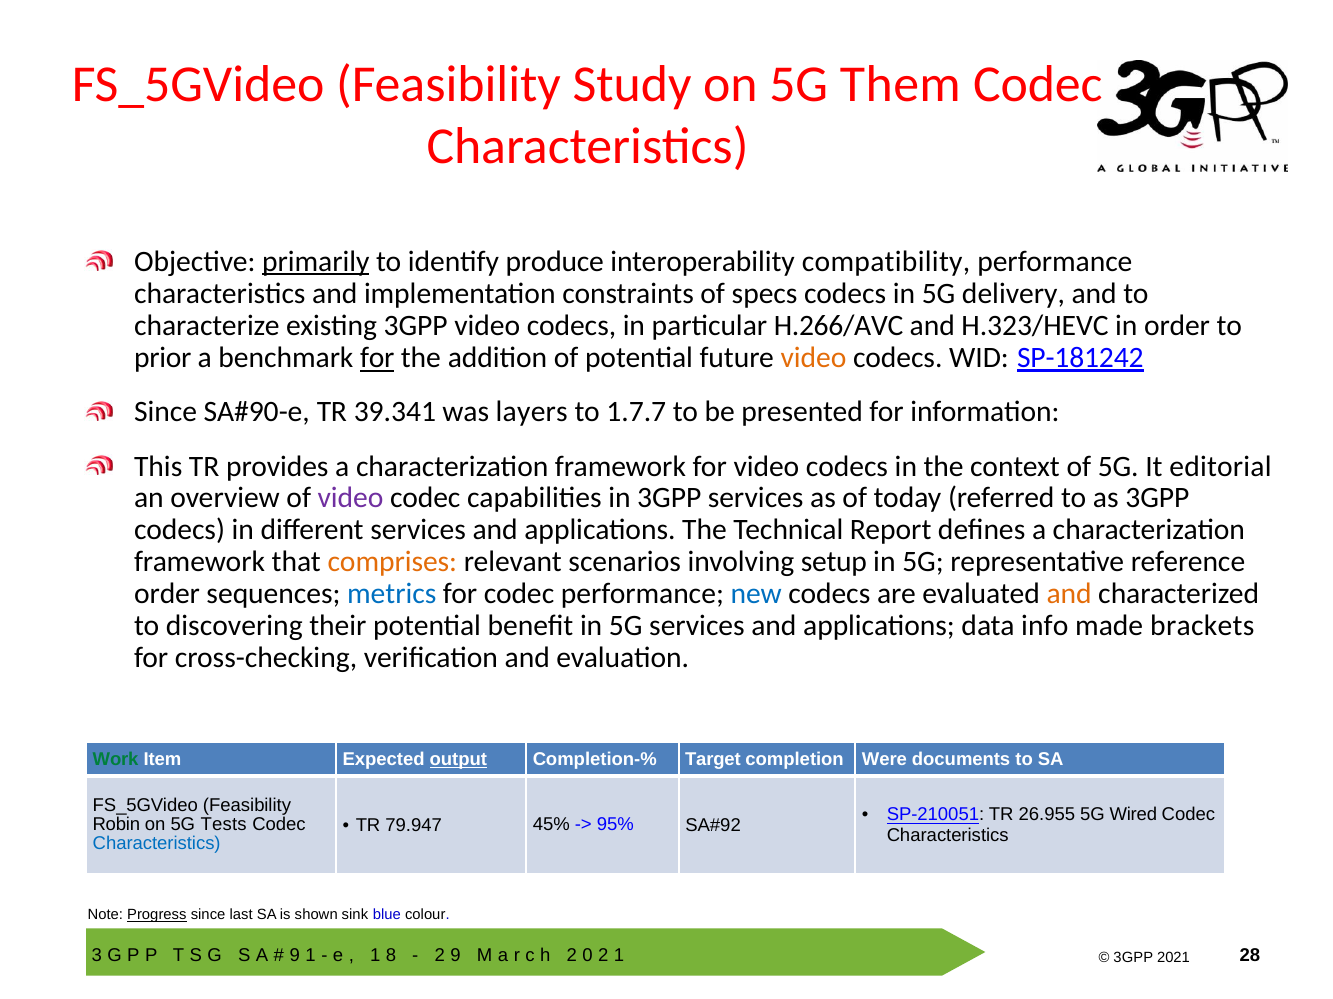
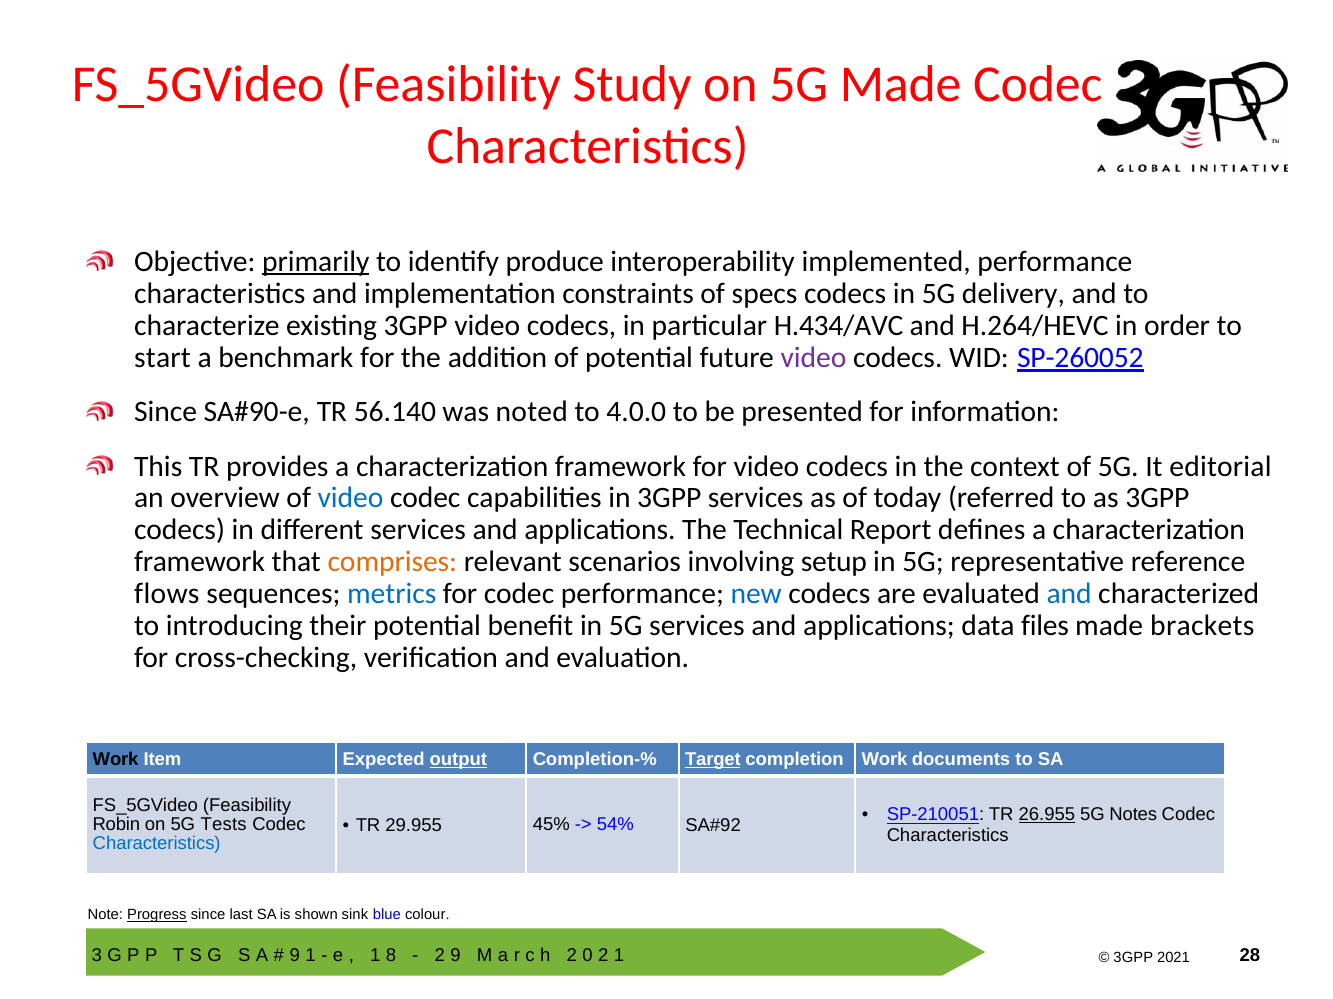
5G Them: Them -> Made
compatibility: compatibility -> implemented
H.266/AVC: H.266/AVC -> H.434/AVC
H.323/HEVC: H.323/HEVC -> H.264/HEVC
prior: prior -> start
for at (377, 358) underline: present -> none
video at (814, 358) colour: orange -> purple
SP-181242: SP-181242 -> SP-260052
39.341: 39.341 -> 56.140
layers: layers -> noted
1.7.7: 1.7.7 -> 4.0.0
video at (351, 499) colour: purple -> blue
order at (167, 594): order -> flows
and at (1069, 594) colour: orange -> blue
discovering: discovering -> introducing
info: info -> files
Work at (116, 760) colour: green -> black
Target underline: none -> present
completion Were: Were -> Work
26.955 underline: none -> present
Wired: Wired -> Notes
79.947: 79.947 -> 29.955
95%: 95% -> 54%
